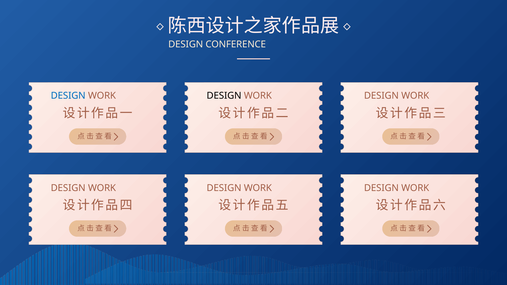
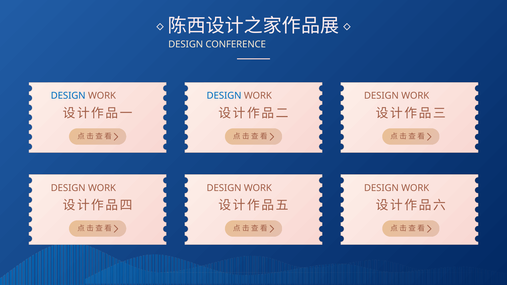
DESIGN at (224, 96) colour: black -> blue
